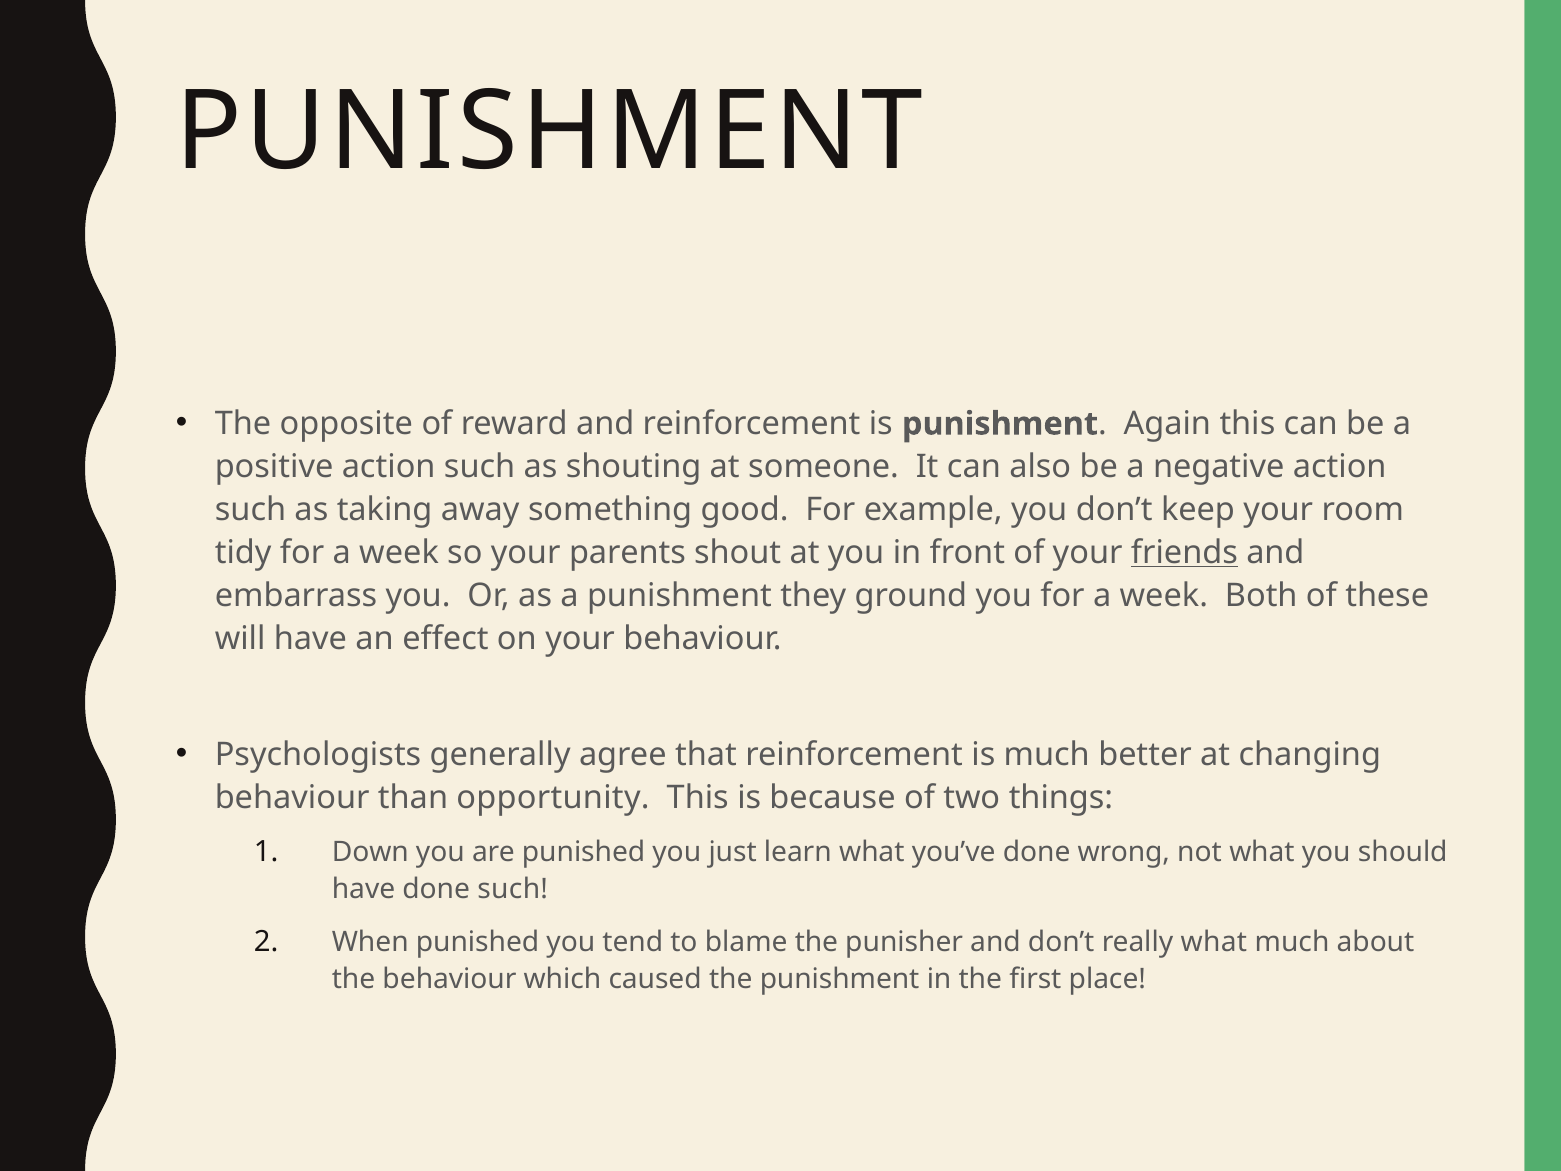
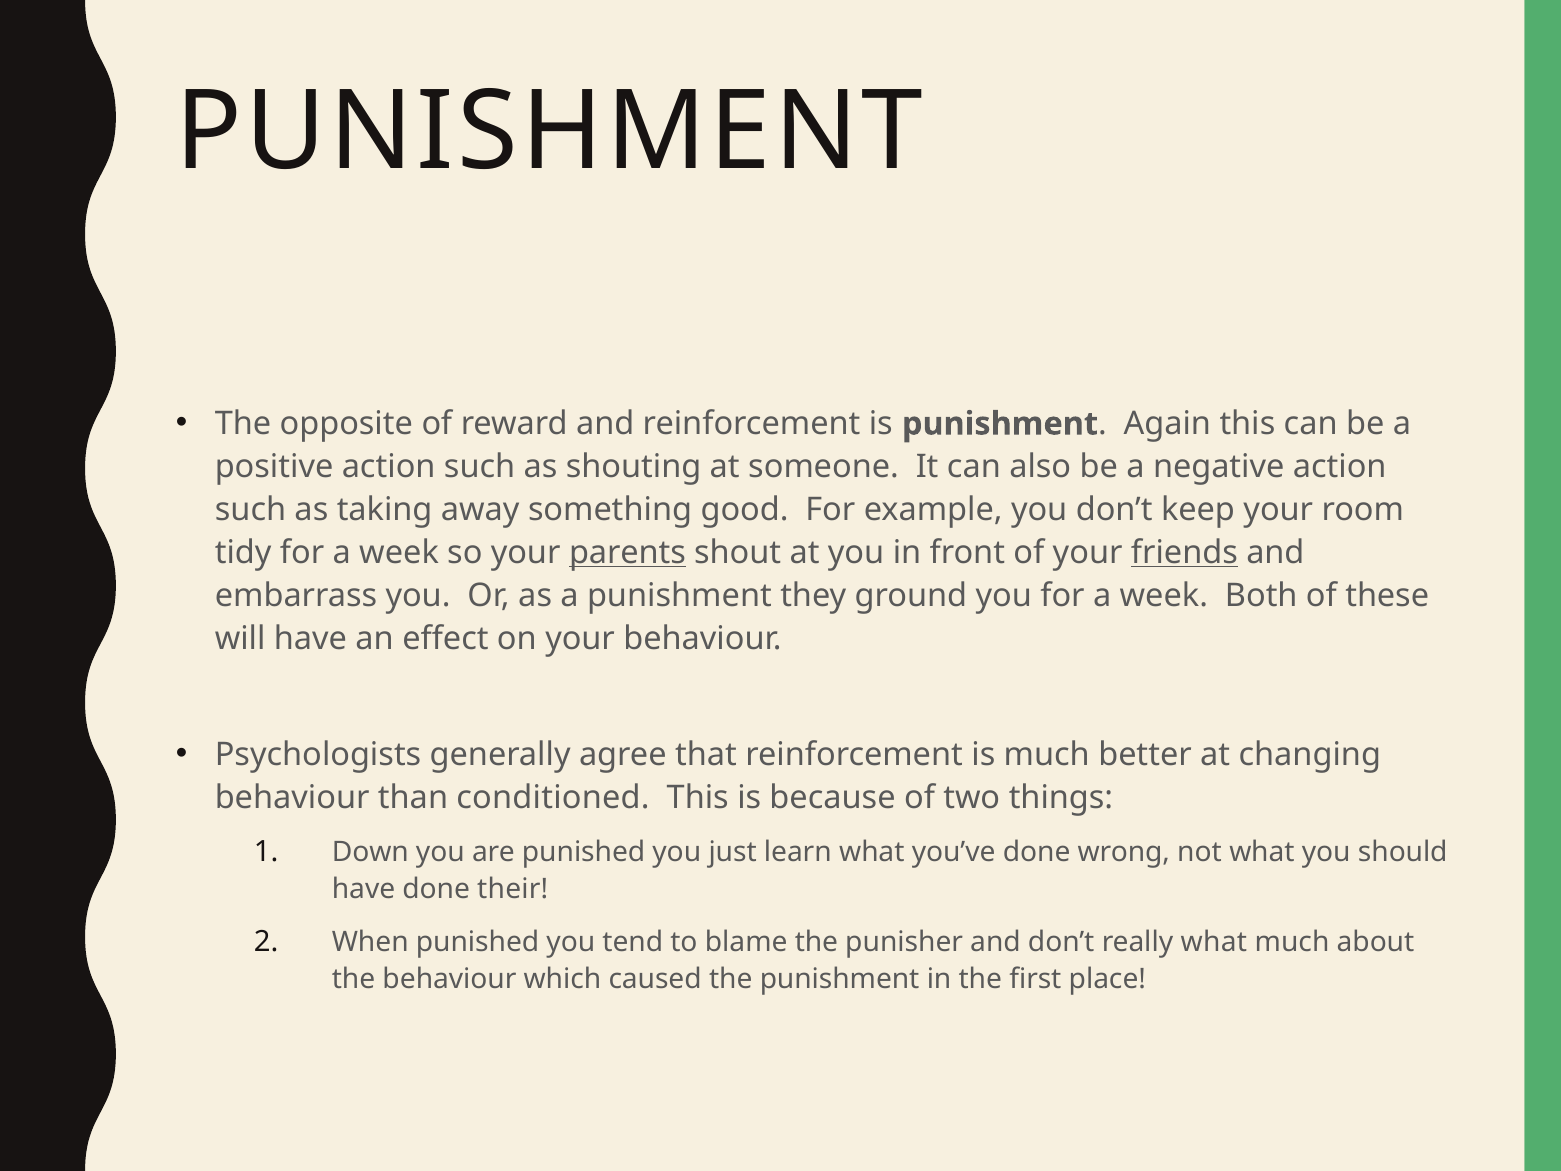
parents underline: none -> present
opportunity: opportunity -> conditioned
done such: such -> their
